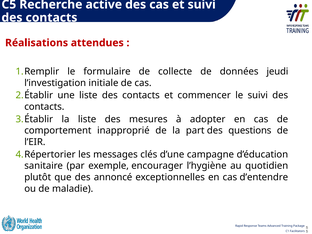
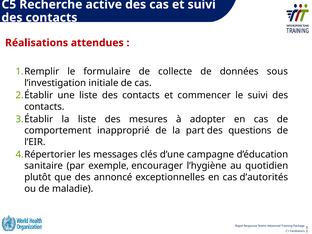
jeudi: jeudi -> sous
d’entendre: d’entendre -> d’autorités
